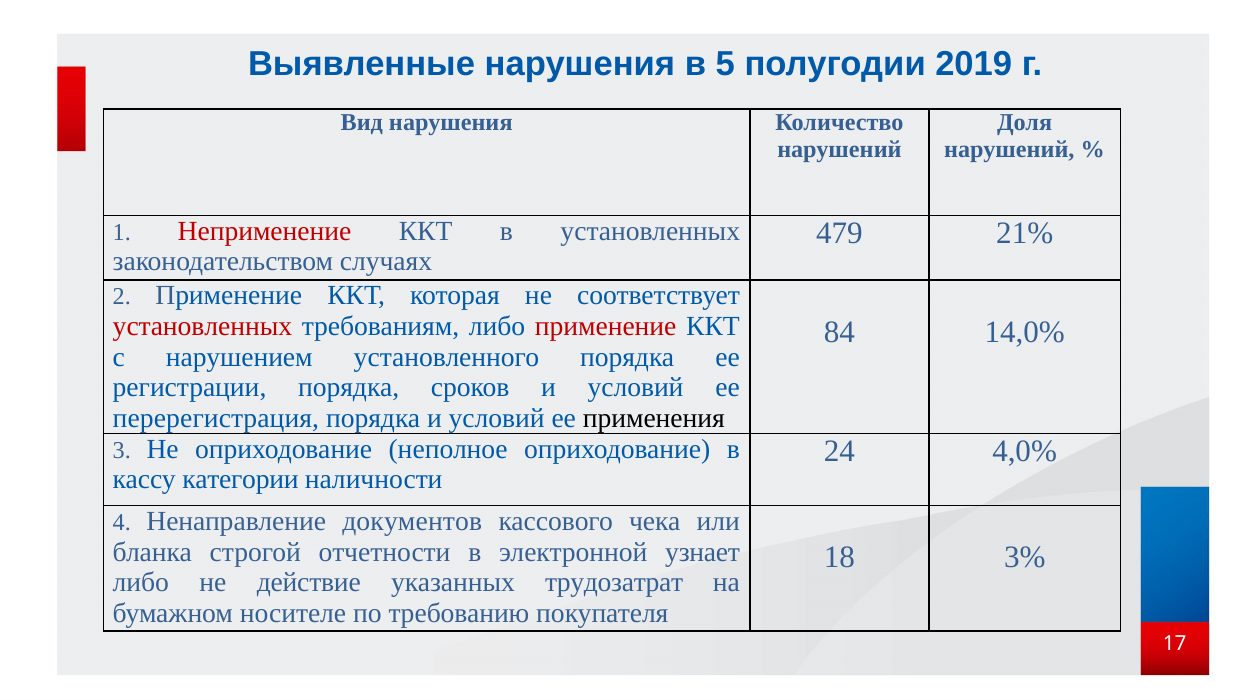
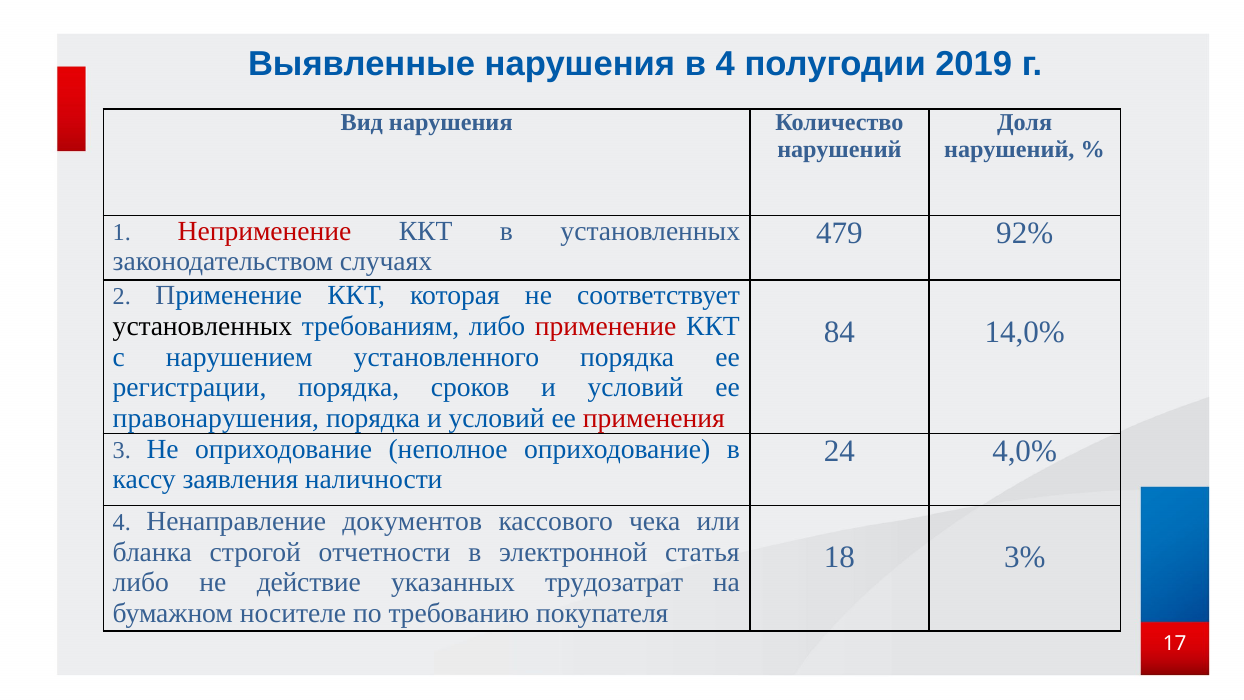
в 5: 5 -> 4
21%: 21% -> 92%
установленных at (202, 326) colour: red -> black
перерегистрация: перерегистрация -> правонарушения
применения colour: black -> red
категории: категории -> заявления
узнает: узнает -> статья
